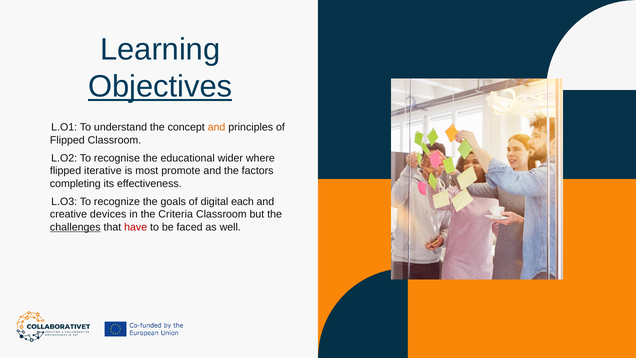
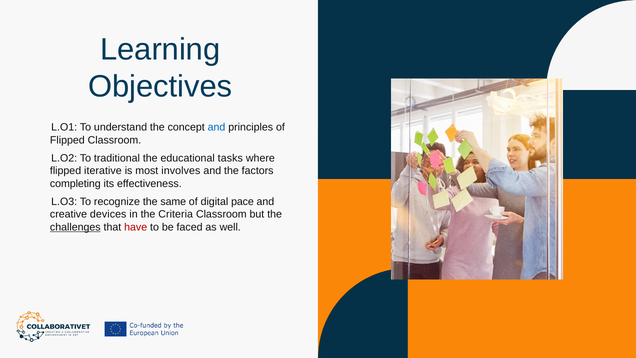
Objectives underline: present -> none
and at (217, 127) colour: orange -> blue
recognise: recognise -> traditional
wider: wider -> tasks
promote: promote -> involves
goals: goals -> same
each: each -> pace
